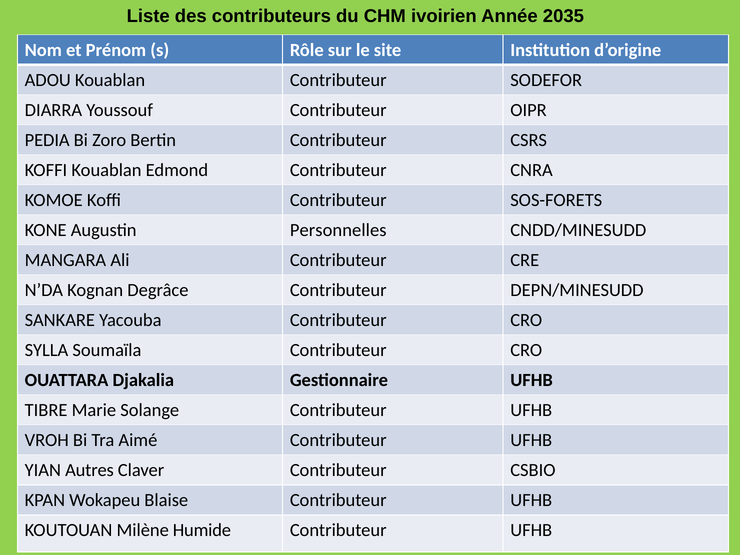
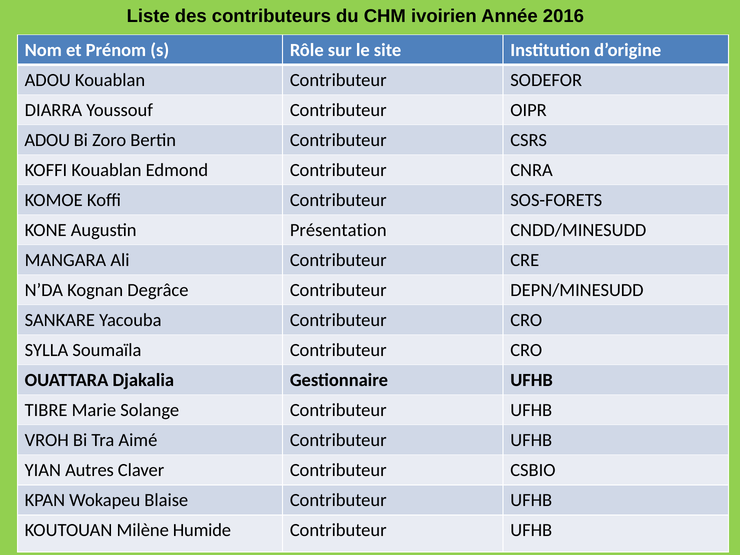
2035: 2035 -> 2016
PEDIA at (47, 140): PEDIA -> ADOU
Personnelles: Personnelles -> Présentation
